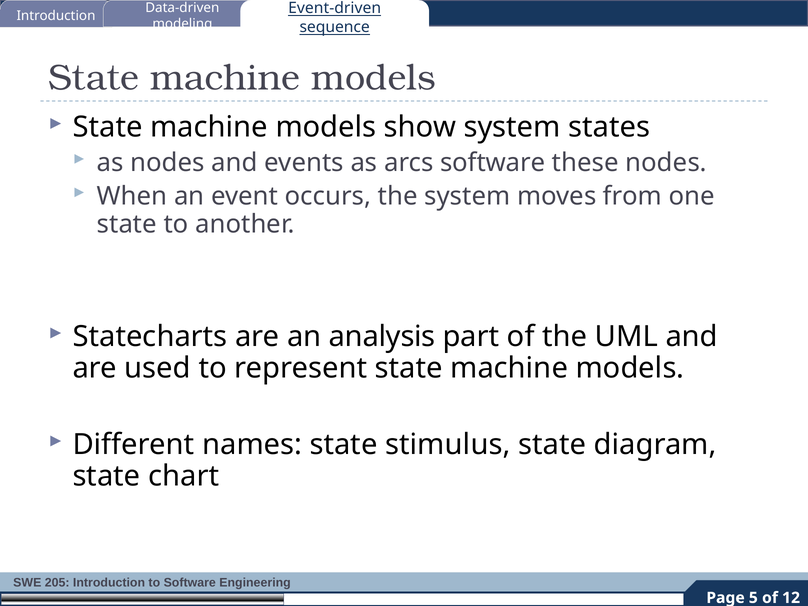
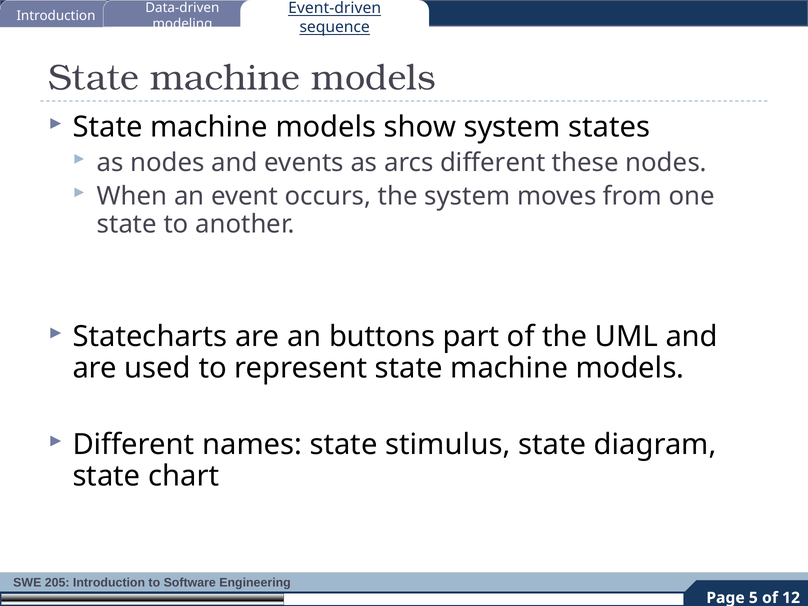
arcs software: software -> different
analysis: analysis -> buttons
